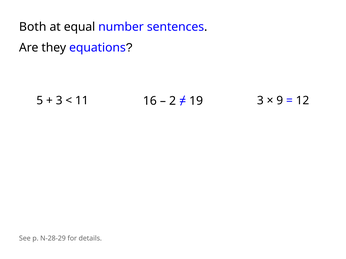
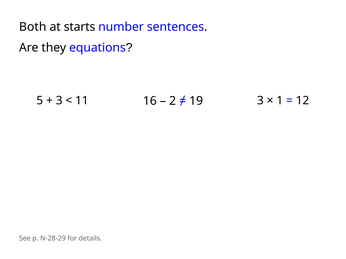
equal: equal -> starts
9: 9 -> 1
